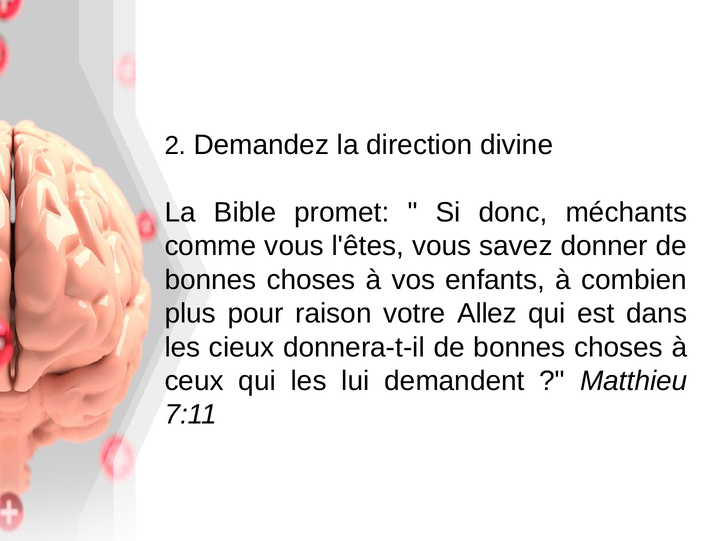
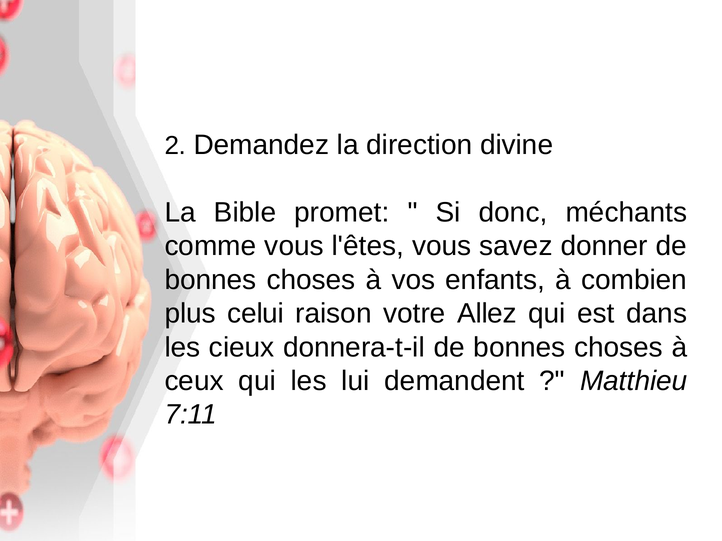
pour: pour -> celui
